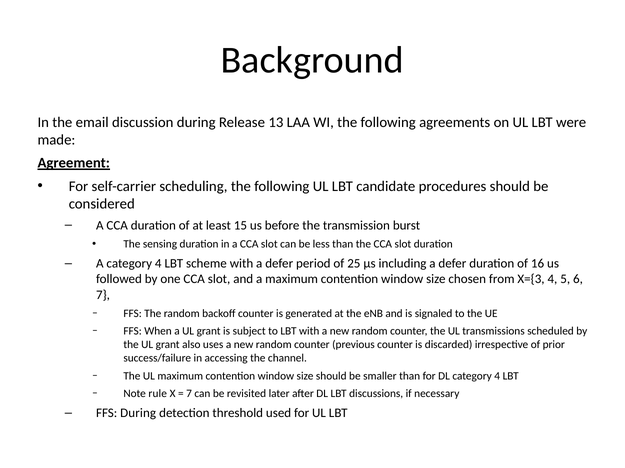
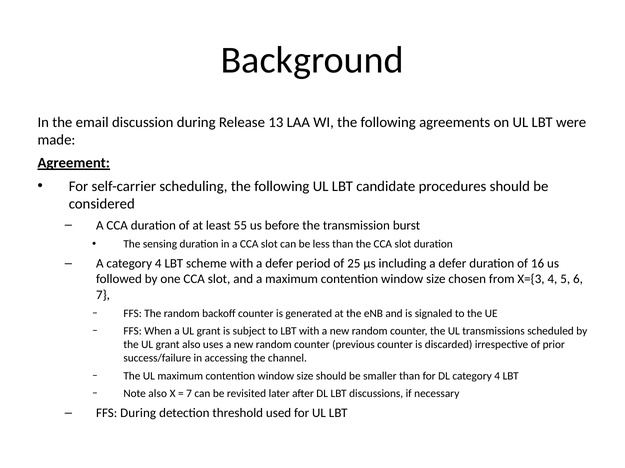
15: 15 -> 55
Note rule: rule -> also
